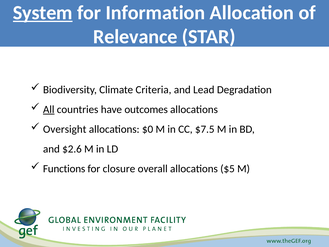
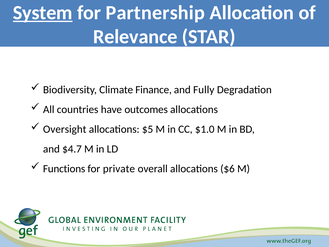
Information: Information -> Partnership
Criteria: Criteria -> Finance
Lead: Lead -> Fully
All underline: present -> none
$0: $0 -> $5
$7.5: $7.5 -> $1.0
$2.6: $2.6 -> $4.7
closure: closure -> private
$5: $5 -> $6
